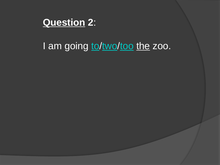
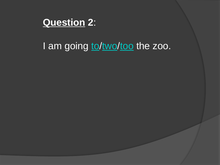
the underline: present -> none
